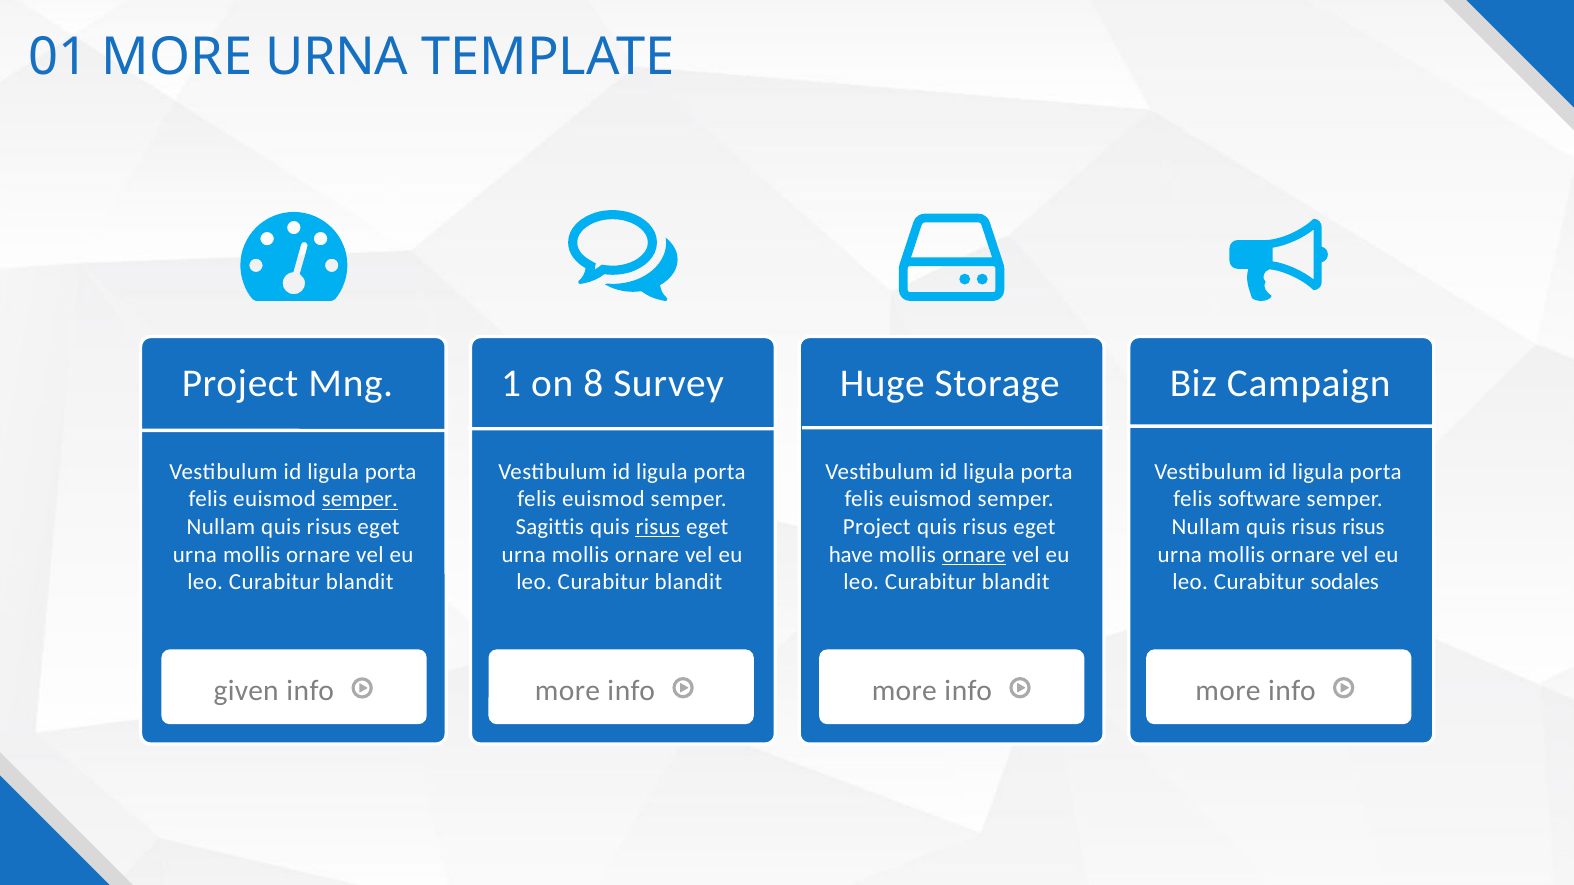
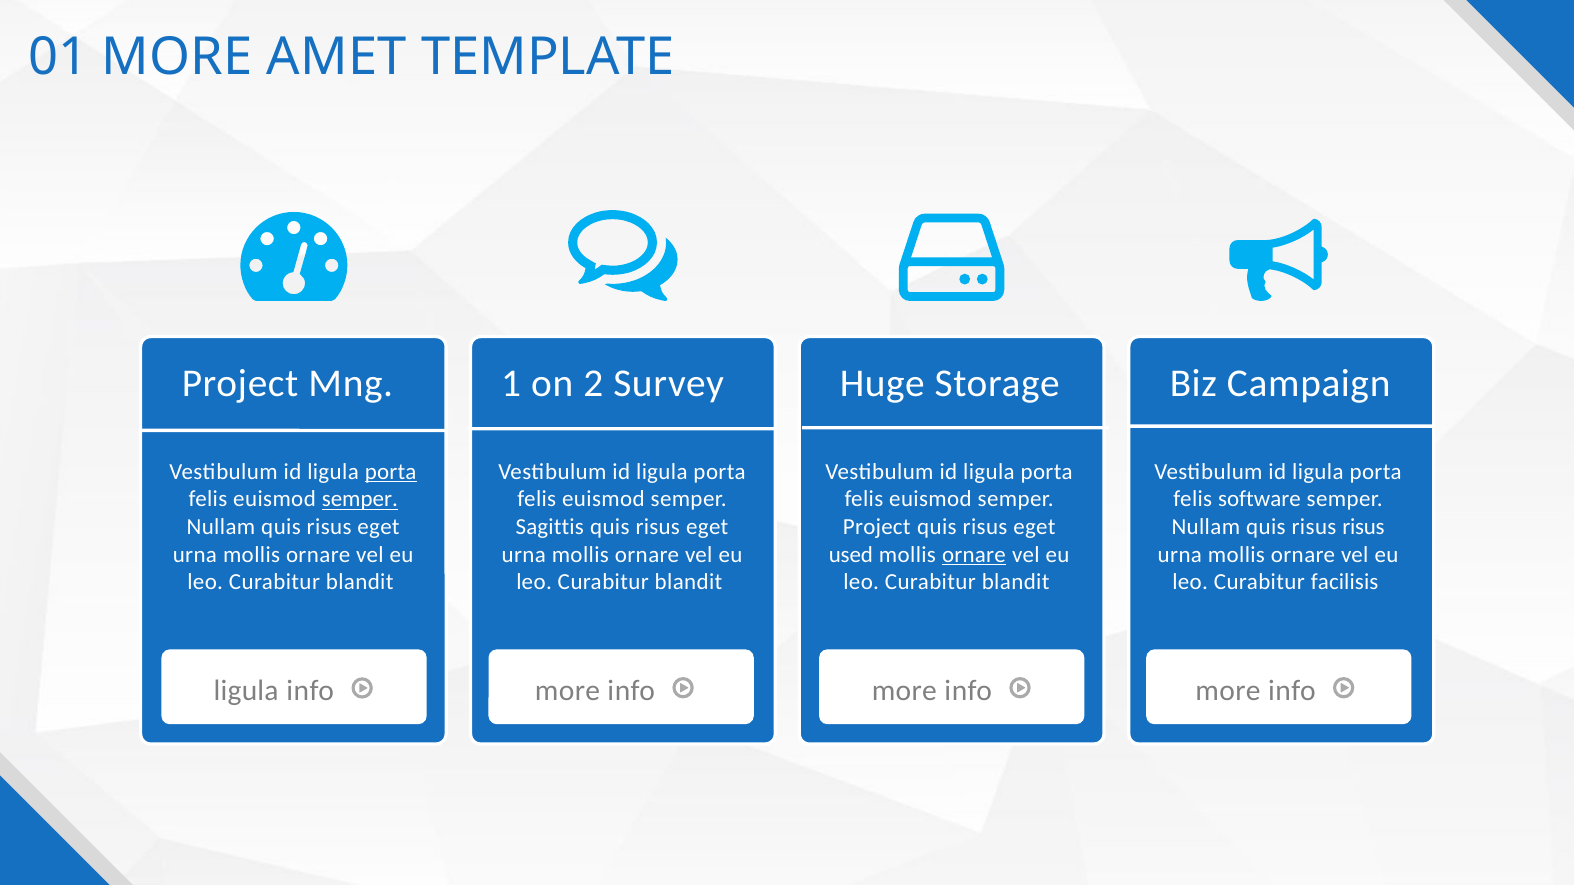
MORE URNA: URNA -> AMET
8: 8 -> 2
porta at (391, 472) underline: none -> present
risus at (658, 527) underline: present -> none
have: have -> used
sodales: sodales -> facilisis
given at (246, 692): given -> ligula
